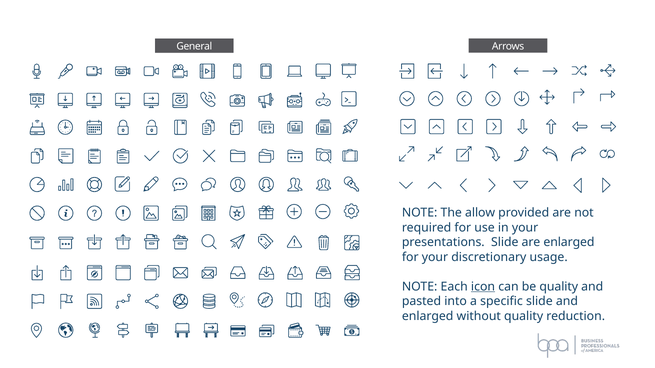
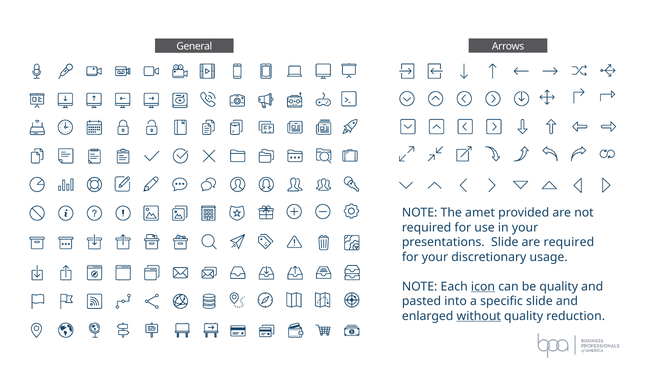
allow: allow -> amet
are enlarged: enlarged -> required
without underline: none -> present
